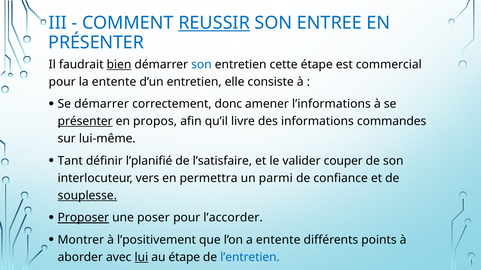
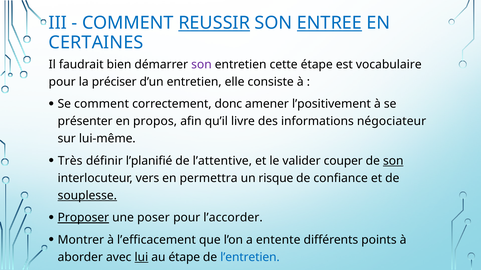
ENTREE underline: none -> present
PRÉSENTER at (96, 43): PRÉSENTER -> CERTAINES
bien underline: present -> none
son at (201, 65) colour: blue -> purple
commercial: commercial -> vocabulaire
la entente: entente -> préciser
Se démarrer: démarrer -> comment
l’informations: l’informations -> l’positivement
présenter at (85, 122) underline: present -> none
commandes: commandes -> négociateur
Tant: Tant -> Très
l’satisfaire: l’satisfaire -> l’attentive
son at (393, 161) underline: none -> present
parmi: parmi -> risque
l’positivement: l’positivement -> l’efficacement
